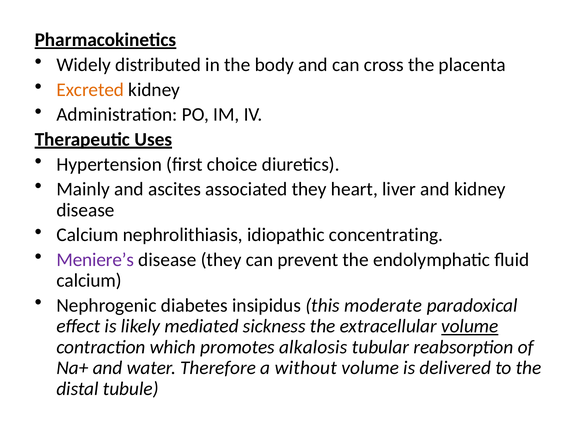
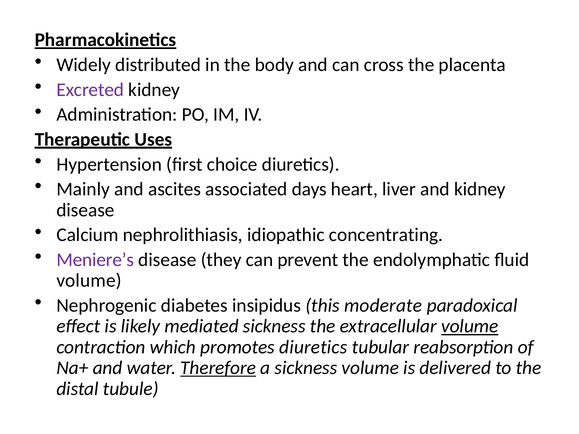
Excreted colour: orange -> purple
associated they: they -> days
calcium at (89, 281): calcium -> volume
promotes alkalosis: alkalosis -> diuretics
Therefore underline: none -> present
a without: without -> sickness
